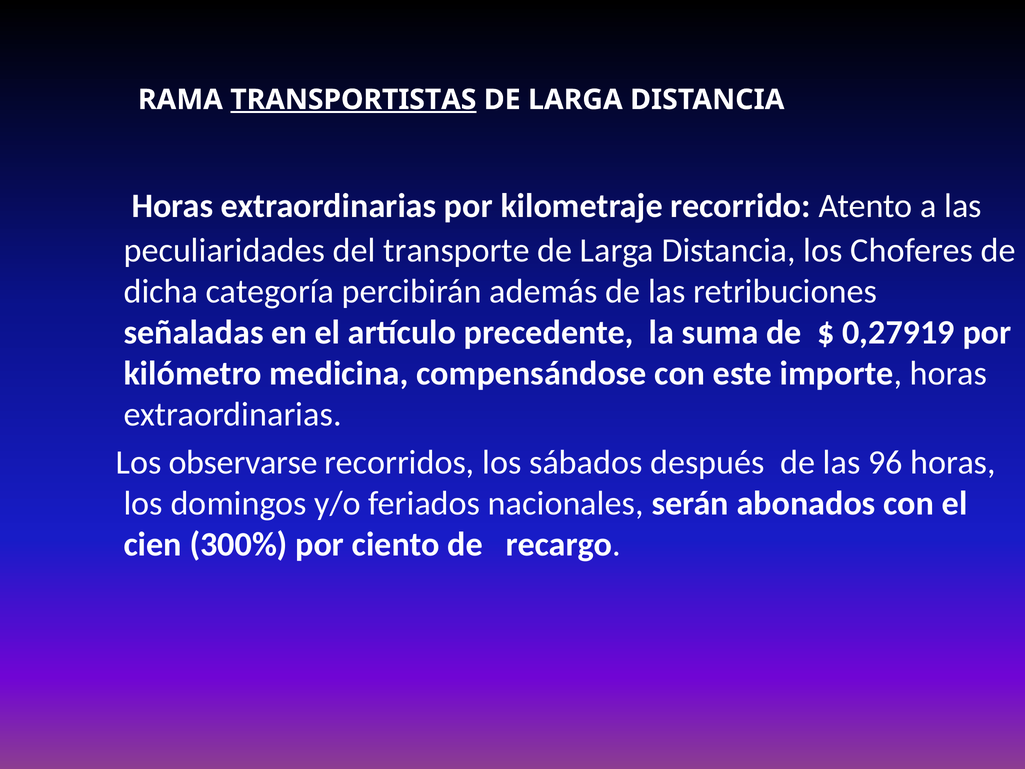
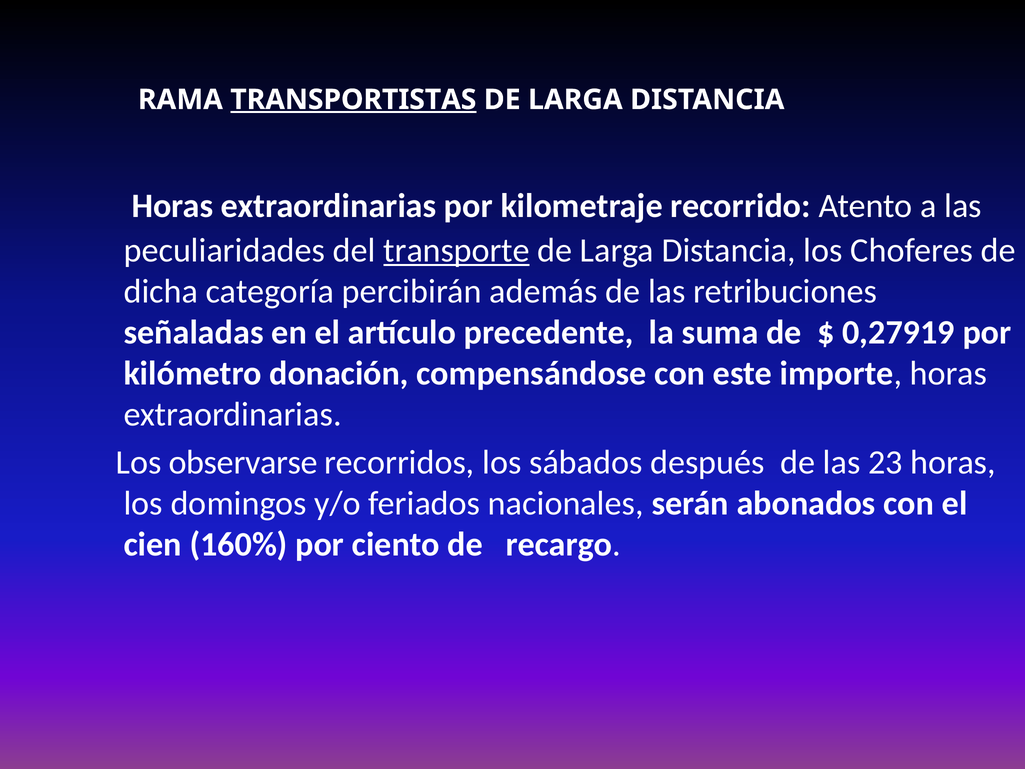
transporte underline: none -> present
medicina: medicina -> donación
96: 96 -> 23
300%: 300% -> 160%
